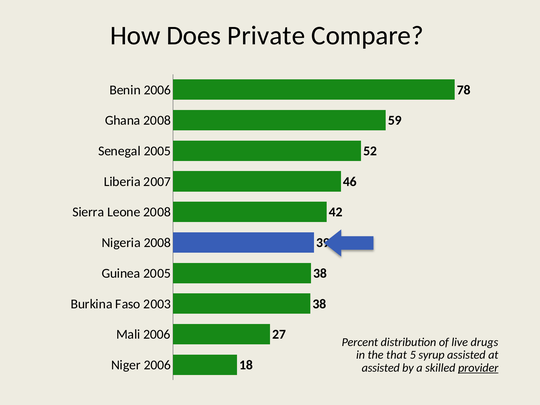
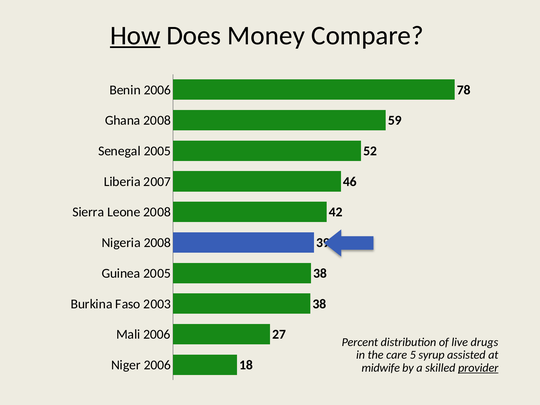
How underline: none -> present
Private: Private -> Money
that: that -> care
assisted at (381, 368): assisted -> midwife
